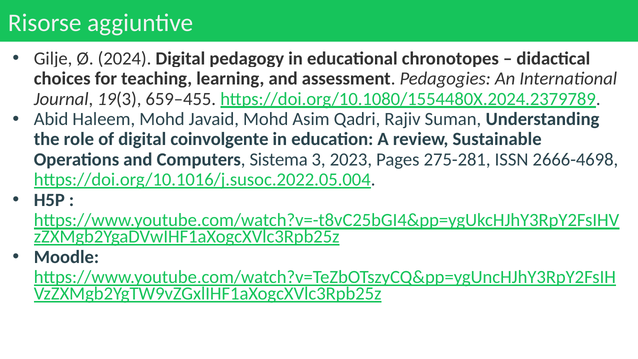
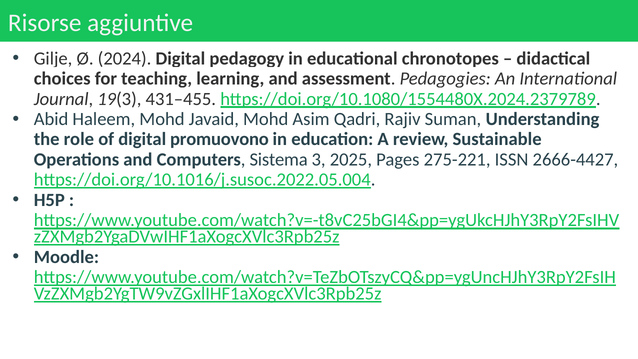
659–455: 659–455 -> 431–455
coinvolgente: coinvolgente -> promuovono
2023: 2023 -> 2025
275-281: 275-281 -> 275-221
2666-4698: 2666-4698 -> 2666-4427
